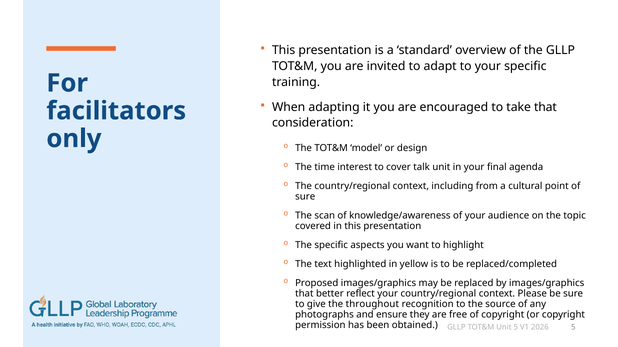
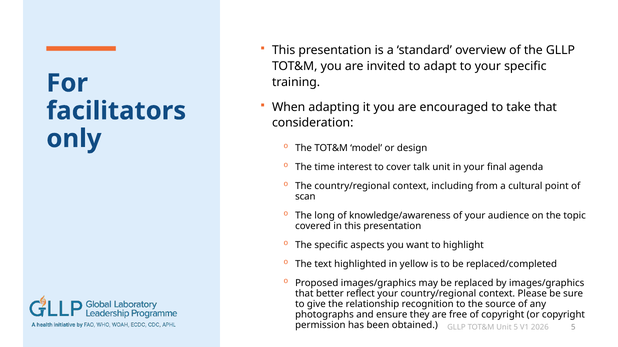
sure at (305, 197): sure -> scan
scan: scan -> long
throughout: throughout -> relationship
